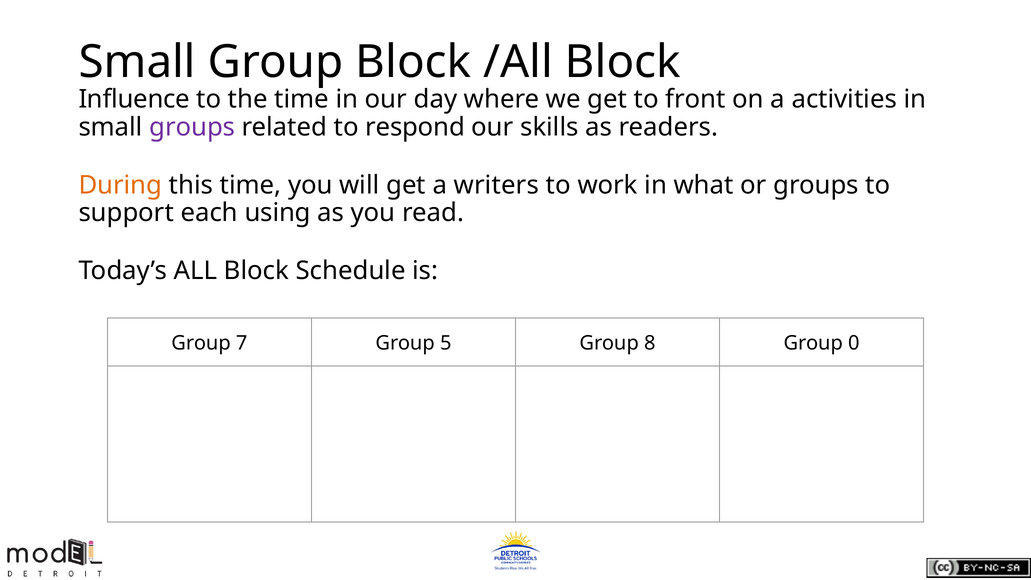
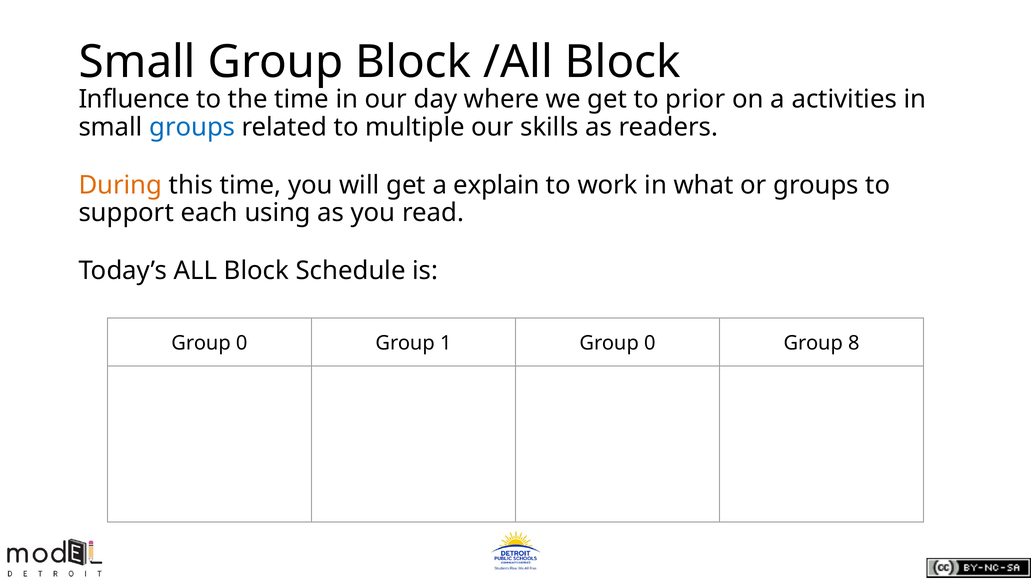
front: front -> prior
groups at (192, 127) colour: purple -> blue
respond: respond -> multiple
writers: writers -> explain
7 at (242, 343): 7 -> 0
5: 5 -> 1
8 at (650, 343): 8 -> 0
0: 0 -> 8
